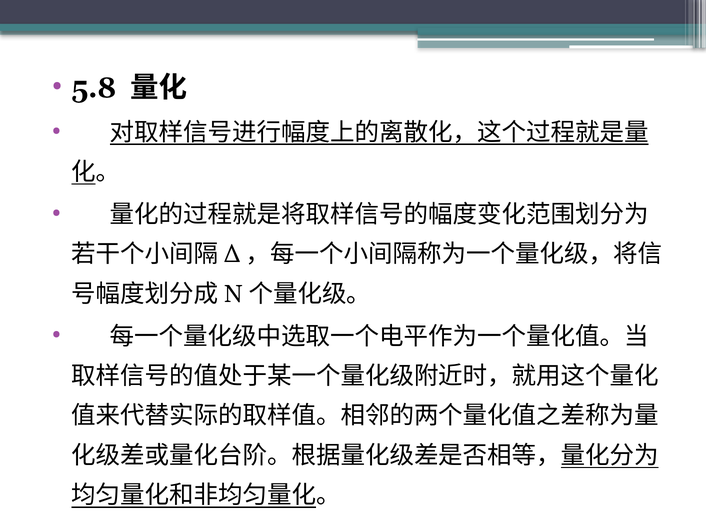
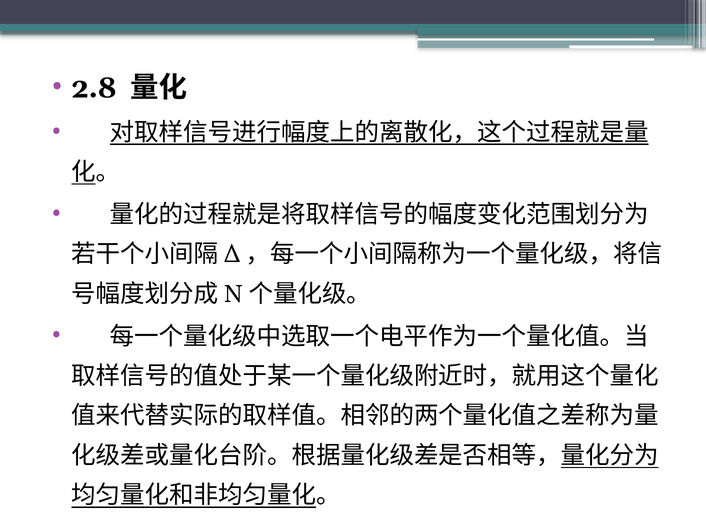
5.8: 5.8 -> 2.8
